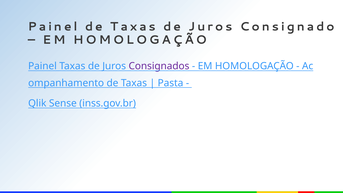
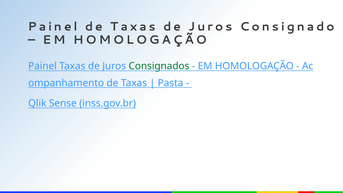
Consignados colour: purple -> green
